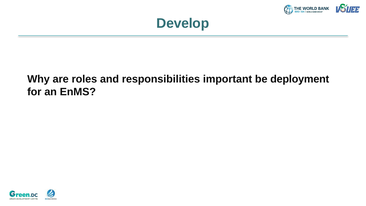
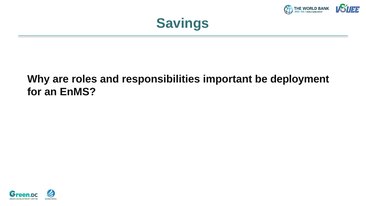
Develop: Develop -> Savings
